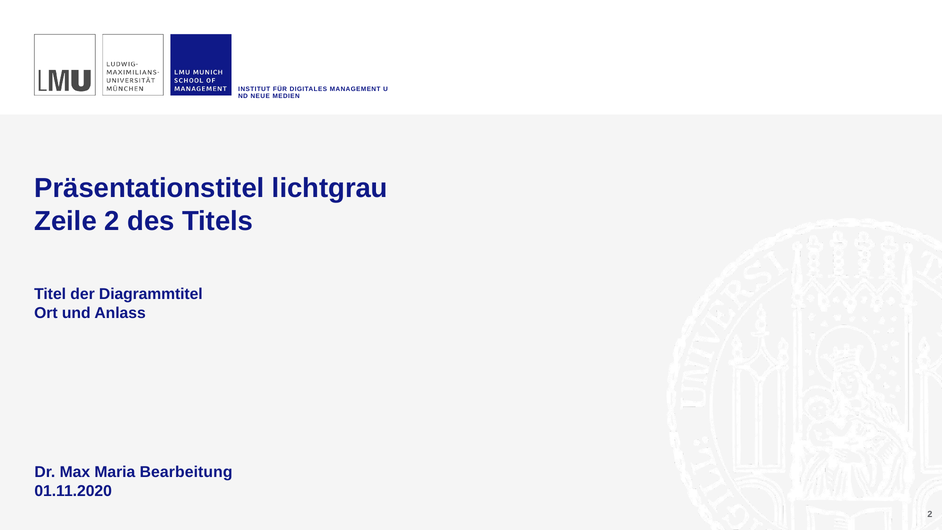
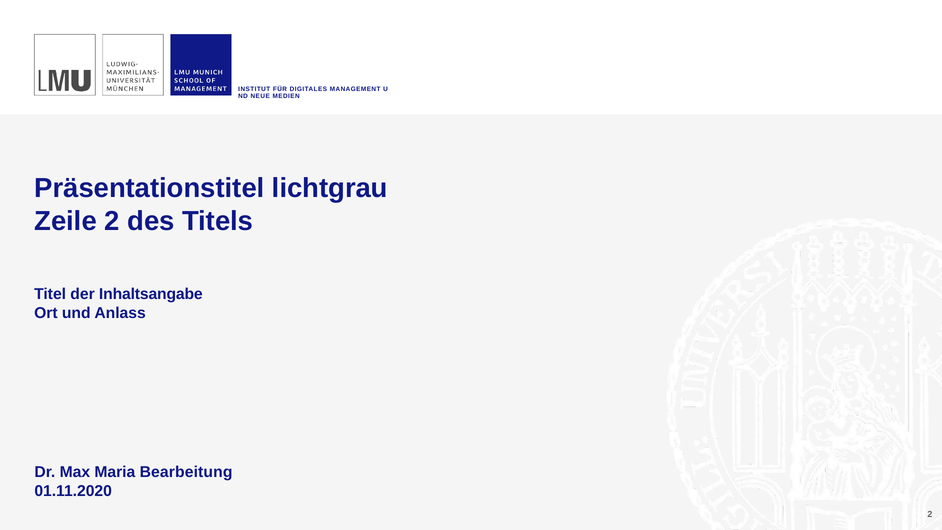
Diagrammtitel: Diagrammtitel -> Inhaltsangabe
